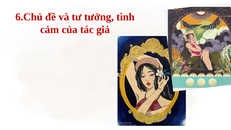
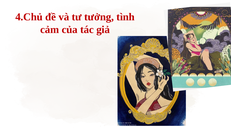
6.Chủ: 6.Chủ -> 4.Chủ
